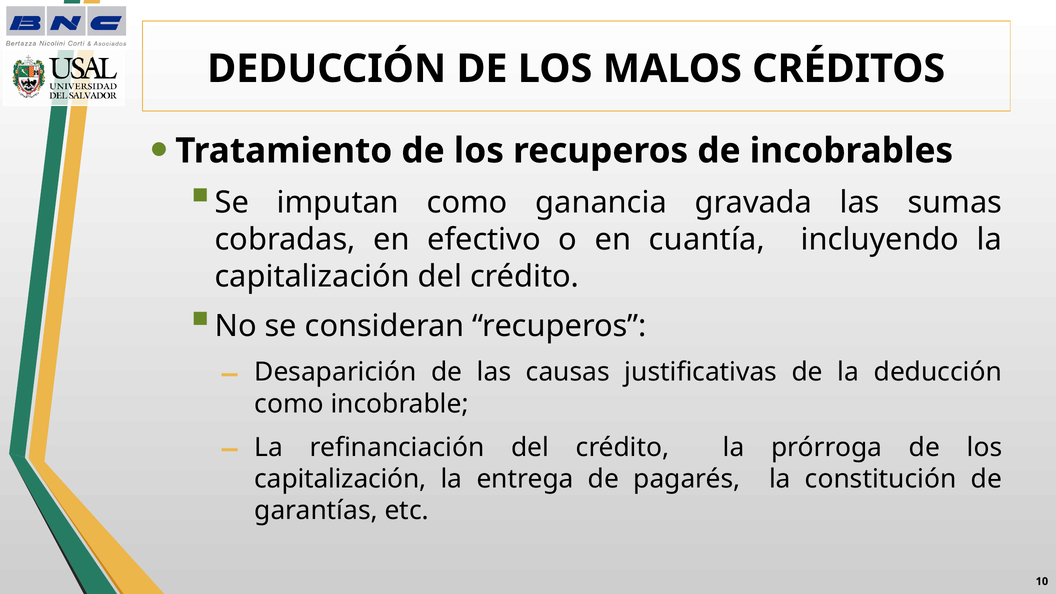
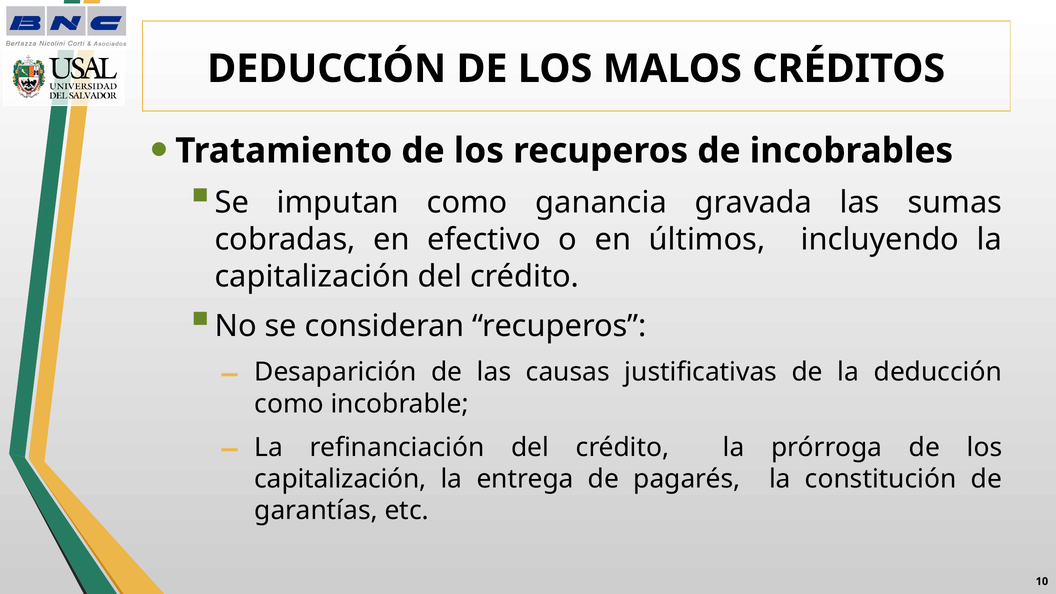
cuantía: cuantía -> últimos
